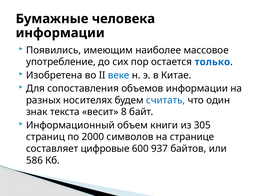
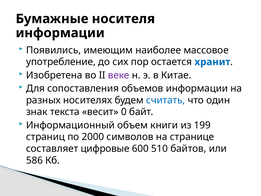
человека: человека -> носителя
только: только -> хранит
веке colour: blue -> purple
8: 8 -> 0
305: 305 -> 199
937: 937 -> 510
